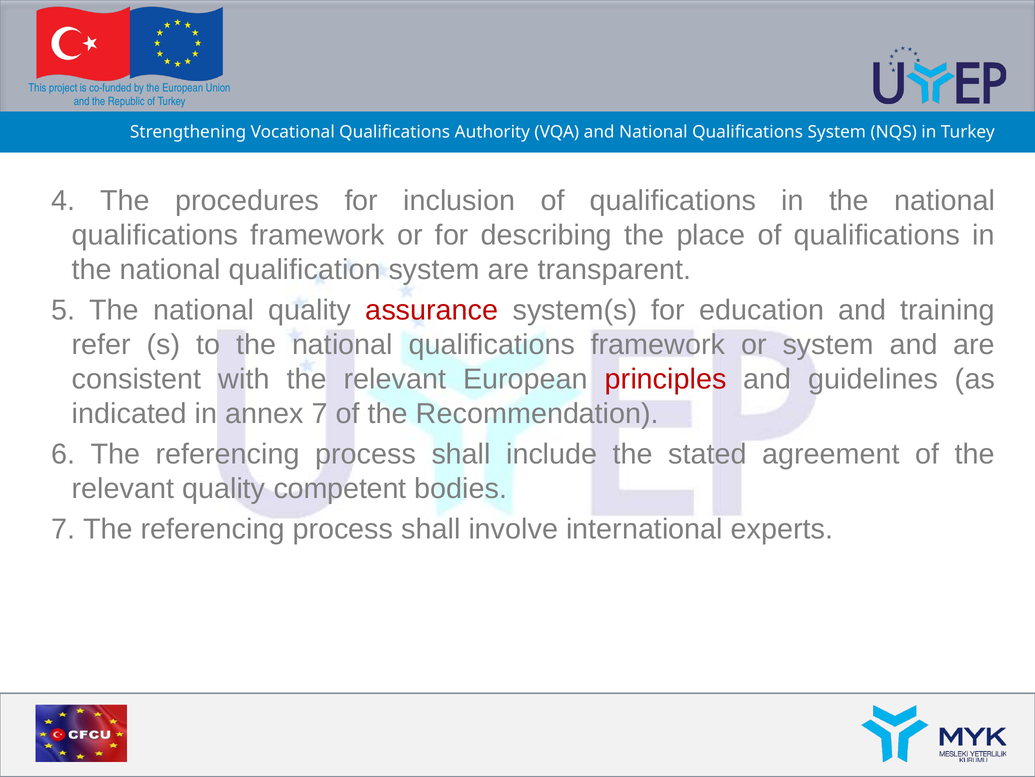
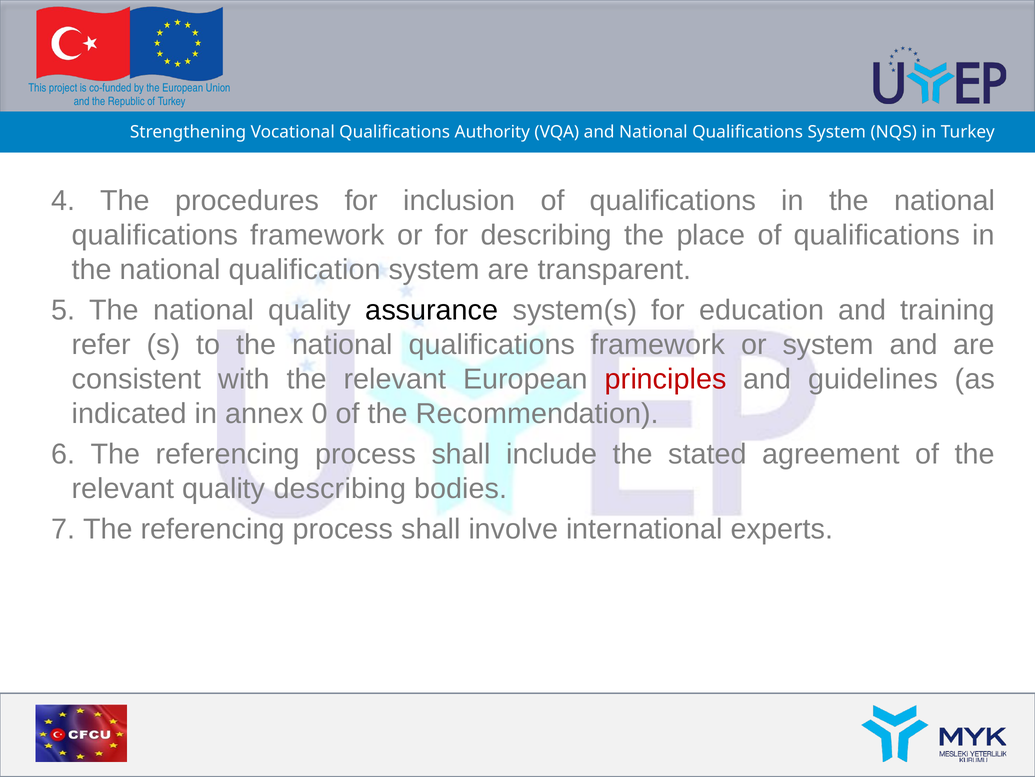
assurance colour: red -> black
annex 7: 7 -> 0
quality competent: competent -> describing
